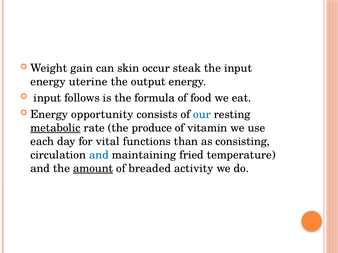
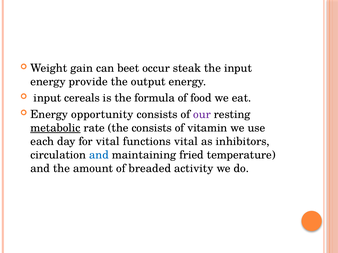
skin: skin -> beet
uterine: uterine -> provide
follows: follows -> cereals
our colour: blue -> purple
the produce: produce -> consists
functions than: than -> vital
consisting: consisting -> inhibitors
amount underline: present -> none
